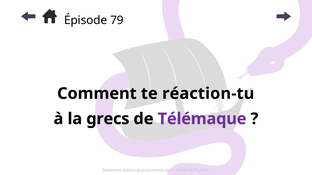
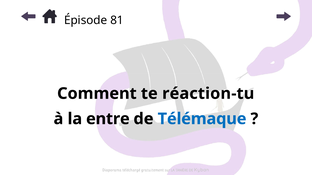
79: 79 -> 81
grecs: grecs -> entre
Télémaque colour: purple -> blue
